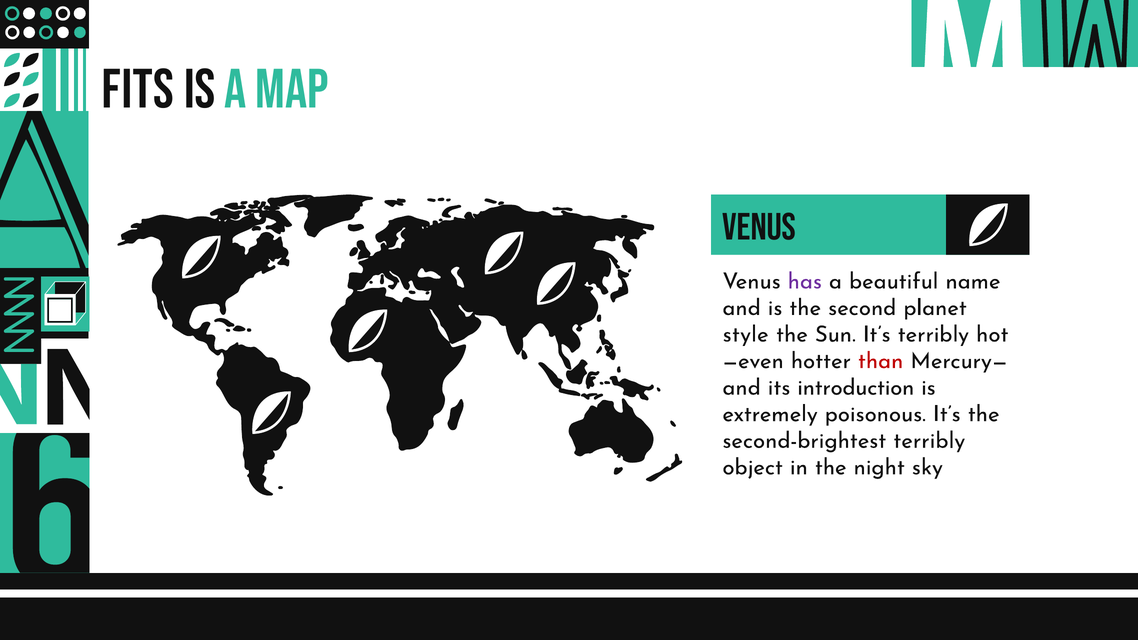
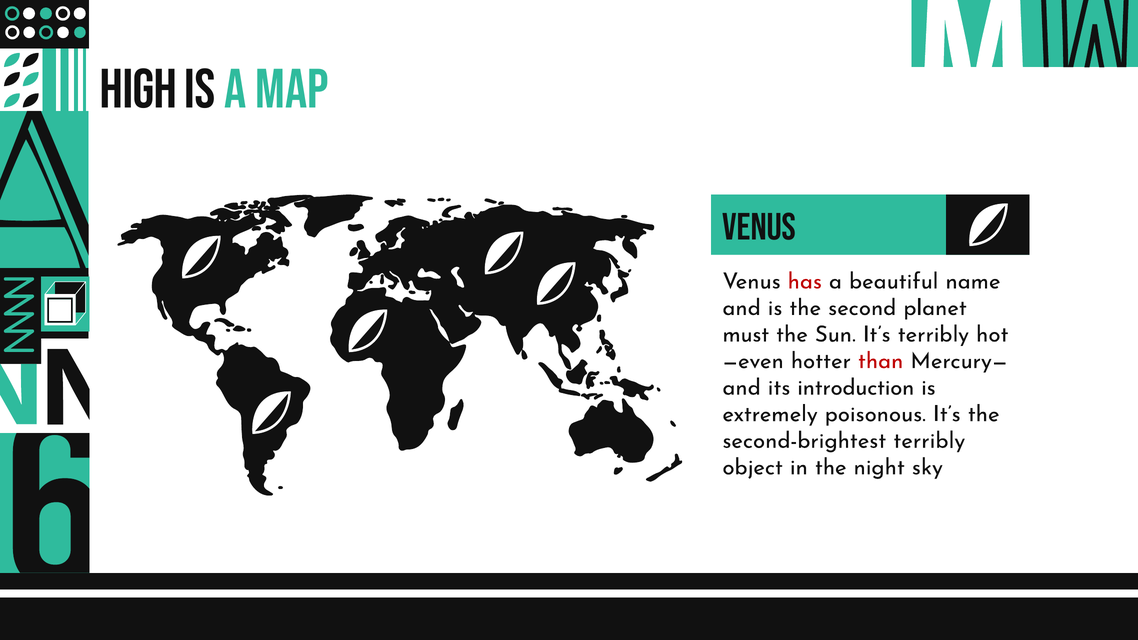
FITS: FITS -> HIGH
has colour: purple -> red
style: style -> must
